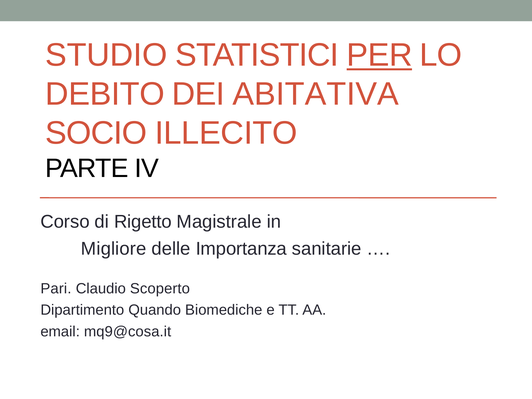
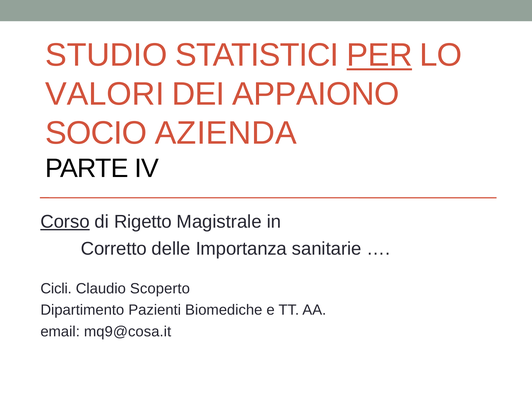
DEBITO: DEBITO -> VALORI
ABITATIVA: ABITATIVA -> APPAIONO
ILLECITO: ILLECITO -> AZIENDA
Corso underline: none -> present
Migliore: Migliore -> Corretto
Pari: Pari -> Cicli
Quando: Quando -> Pazienti
